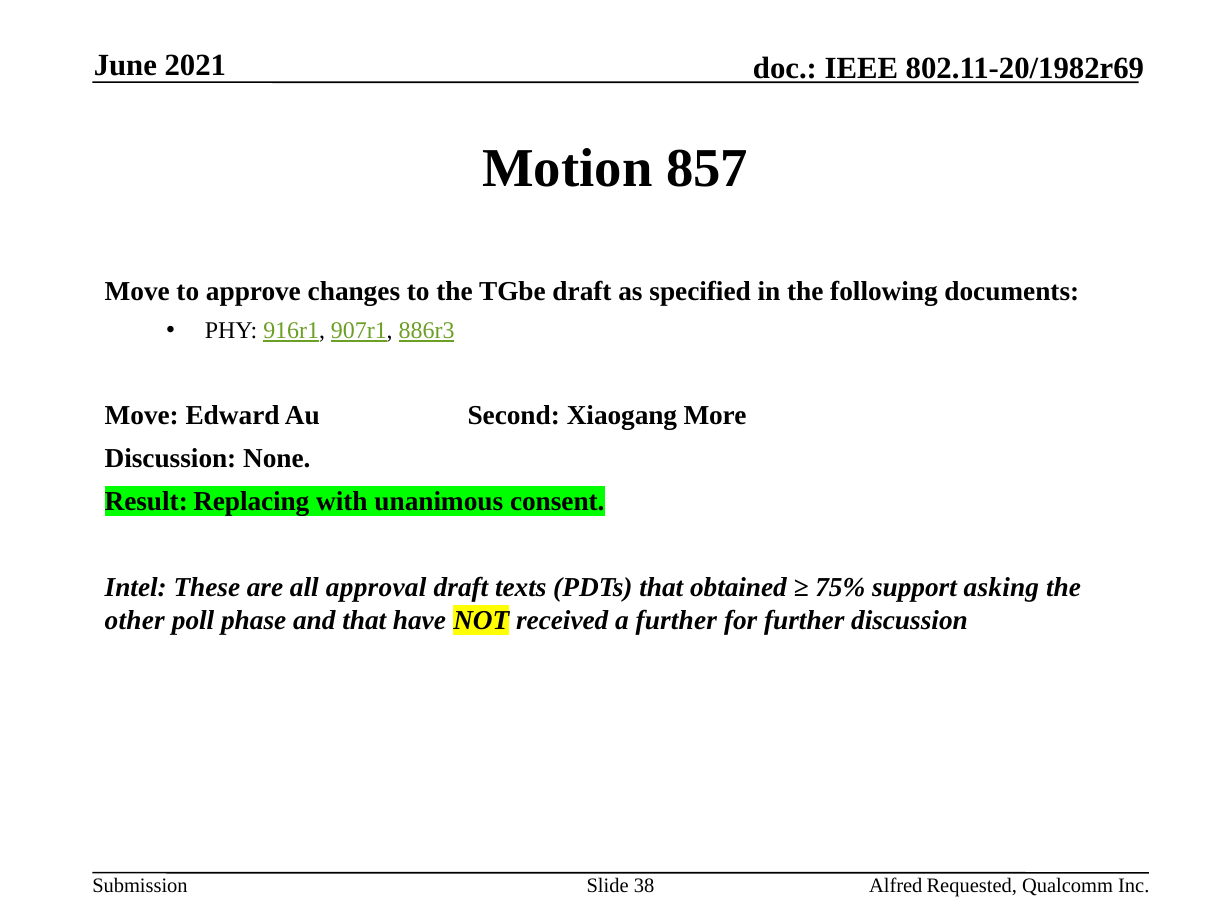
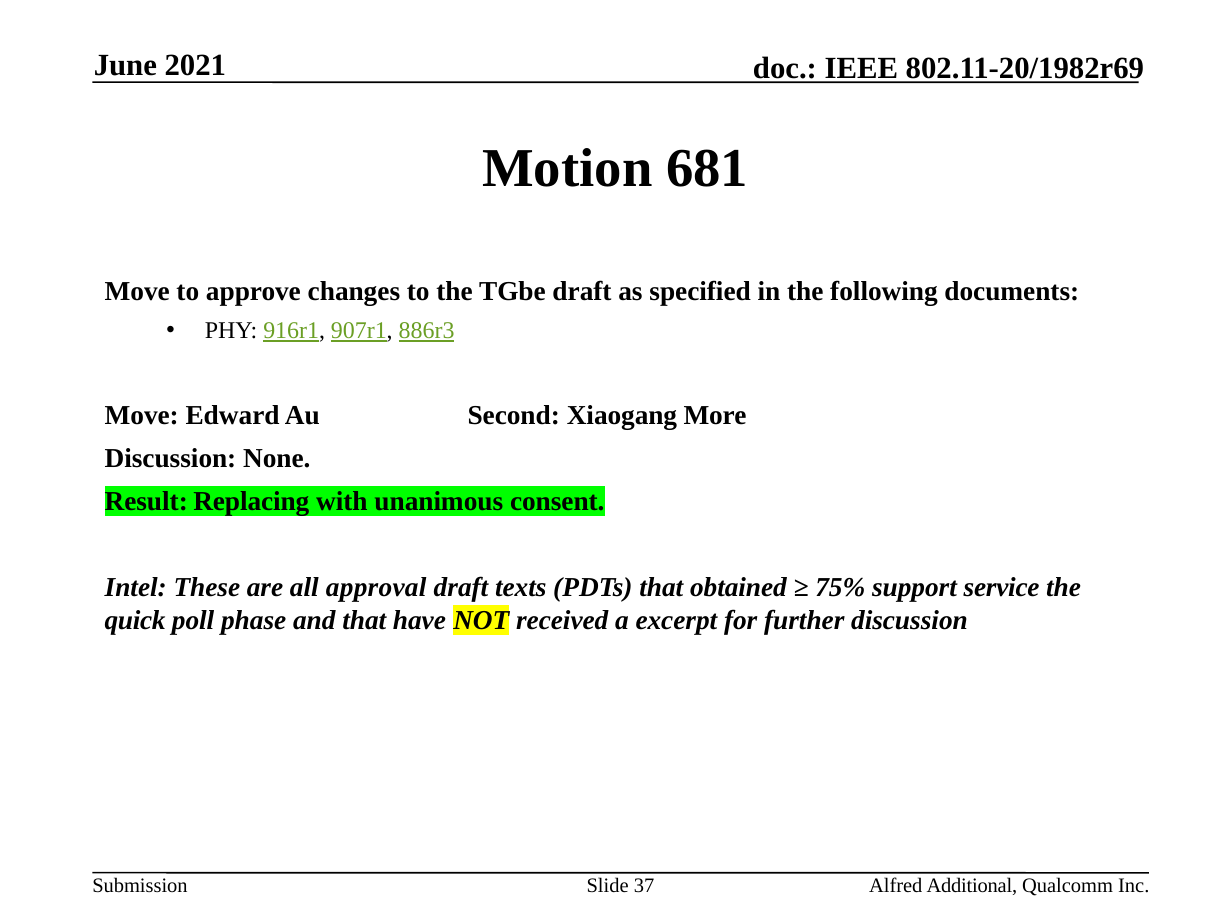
857: 857 -> 681
asking: asking -> service
other: other -> quick
a further: further -> excerpt
38: 38 -> 37
Requested: Requested -> Additional
